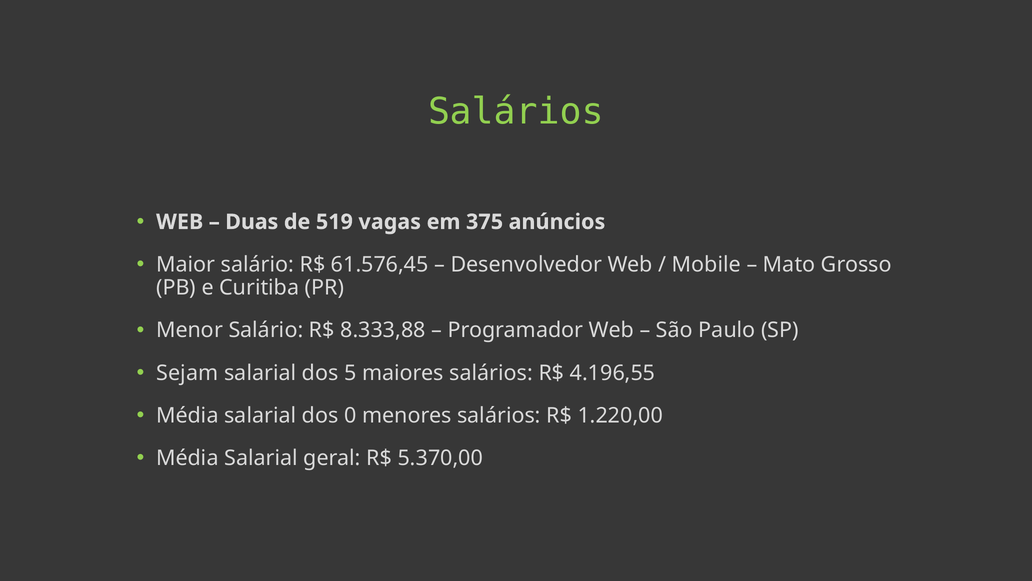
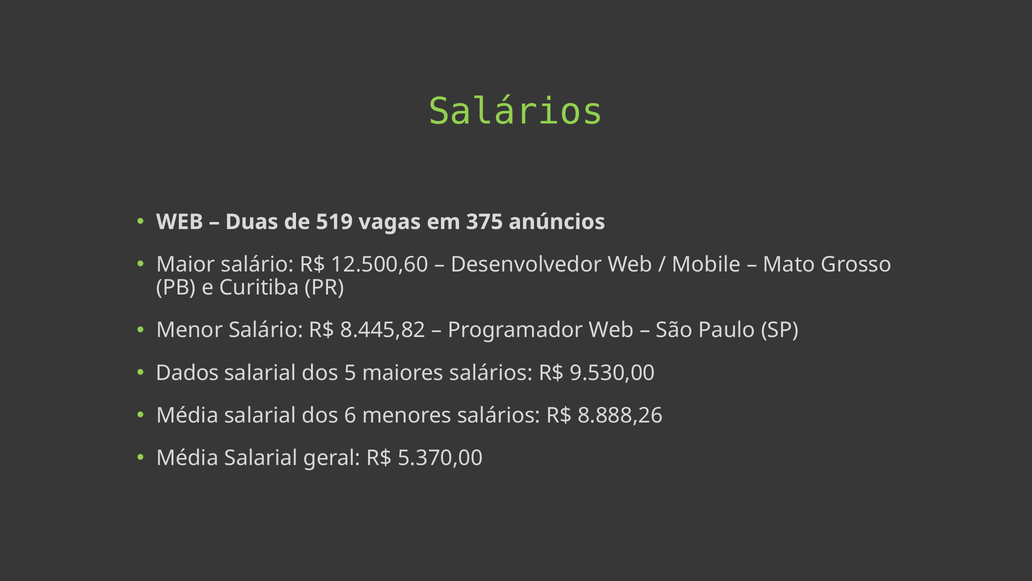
61.576,45: 61.576,45 -> 12.500,60
8.333,88: 8.333,88 -> 8.445,82
Sejam: Sejam -> Dados
4.196,55: 4.196,55 -> 9.530,00
0: 0 -> 6
1.220,00: 1.220,00 -> 8.888,26
